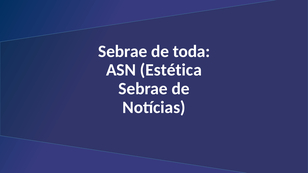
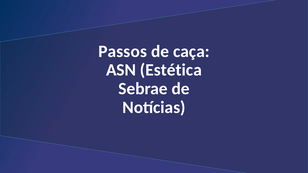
Sebrae at (123, 51): Sebrae -> Passos
toda: toda -> caça
